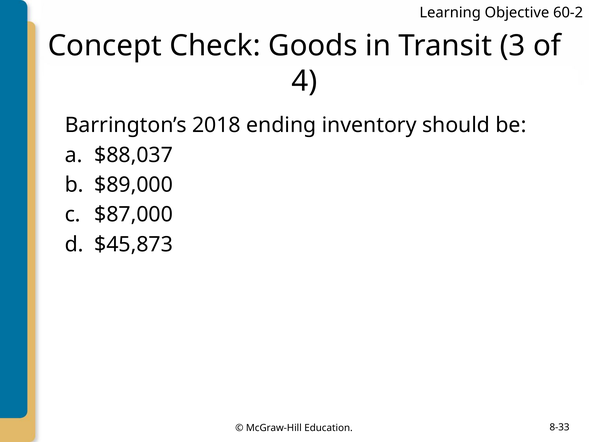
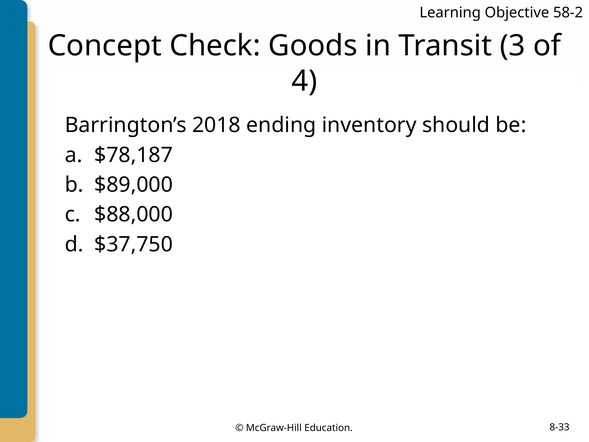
60-2: 60-2 -> 58-2
$88,037: $88,037 -> $78,187
$87,000: $87,000 -> $88,000
$45,873: $45,873 -> $37,750
